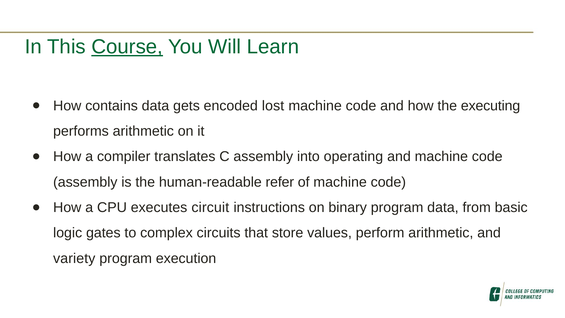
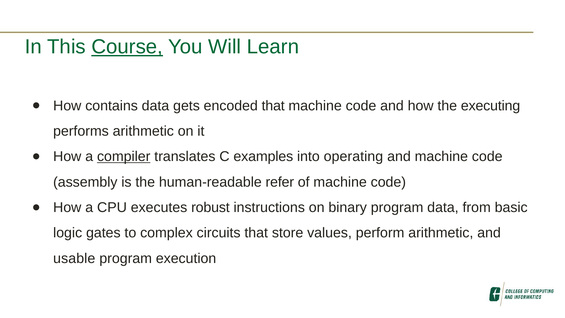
encoded lost: lost -> that
compiler underline: none -> present
C assembly: assembly -> examples
circuit: circuit -> robust
variety: variety -> usable
